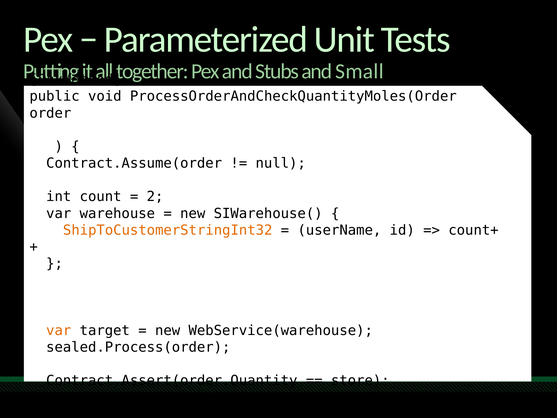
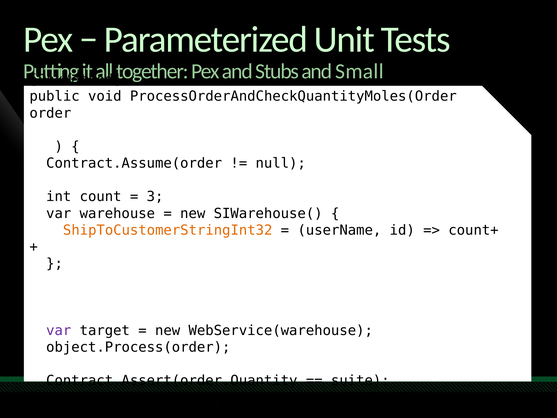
2: 2 -> 3
var at (59, 330) colour: orange -> purple
sealed.Process(order: sealed.Process(order -> object.Process(order
store: store -> suite
